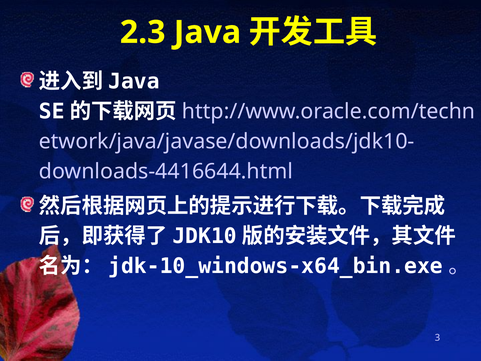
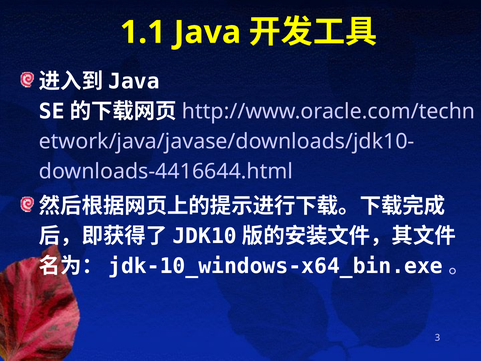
2.3: 2.3 -> 1.1
